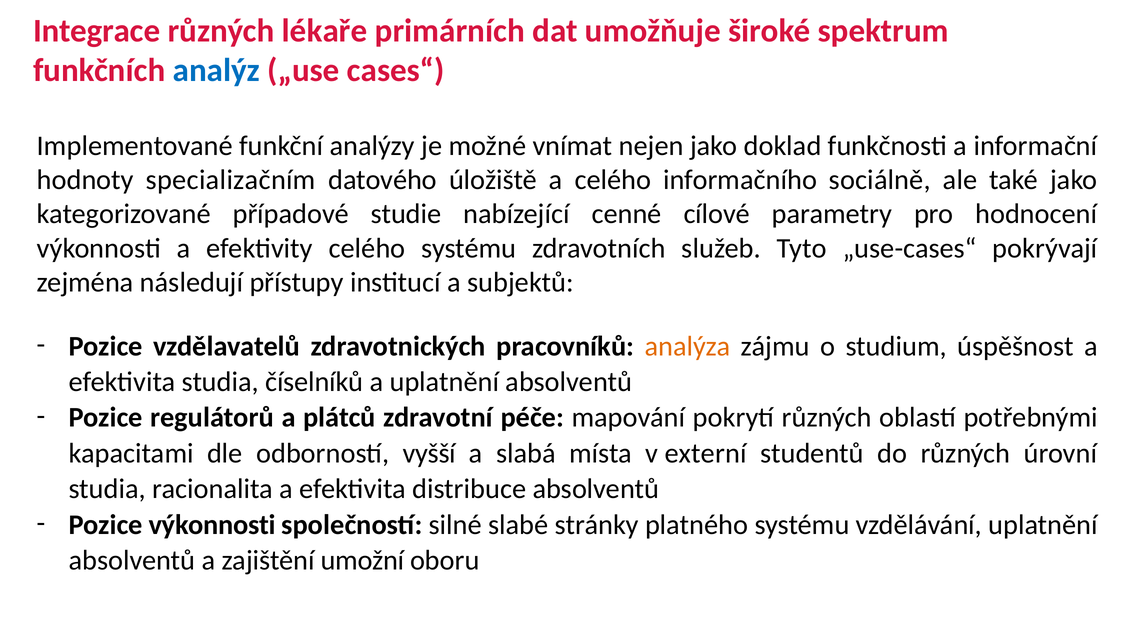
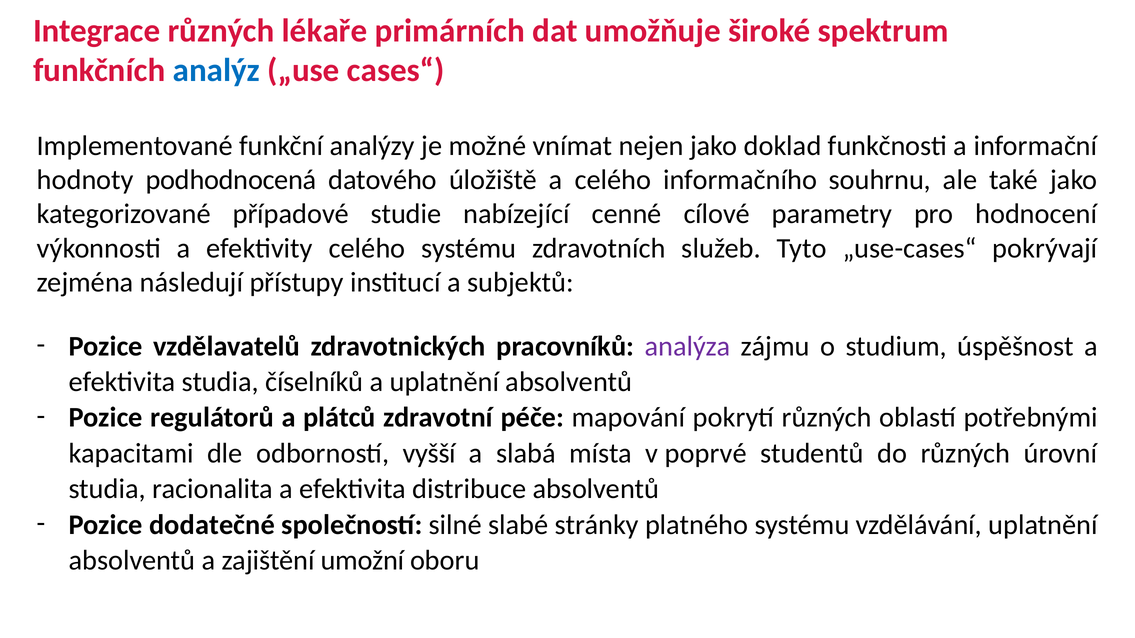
specializačním: specializačním -> podhodnocená
sociálně: sociálně -> souhrnu
analýza colour: orange -> purple
externí: externí -> poprvé
Pozice výkonnosti: výkonnosti -> dodatečné
